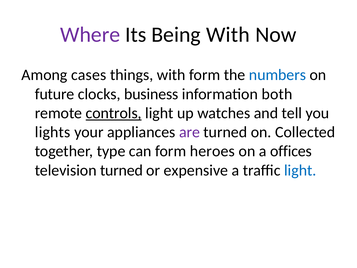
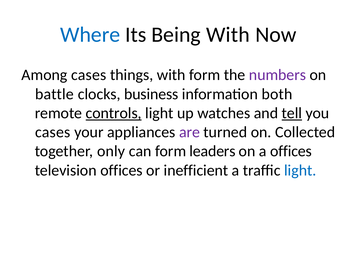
Where colour: purple -> blue
numbers colour: blue -> purple
future: future -> battle
tell underline: none -> present
lights at (53, 132): lights -> cases
type: type -> only
heroes: heroes -> leaders
television turned: turned -> offices
expensive: expensive -> inefficient
